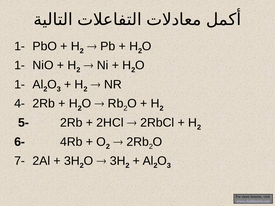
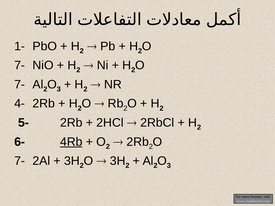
1- at (20, 65): 1- -> 7-
1- at (20, 85): 1- -> 7-
4Rb underline: none -> present
